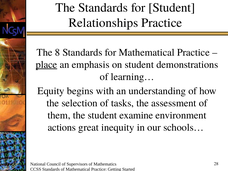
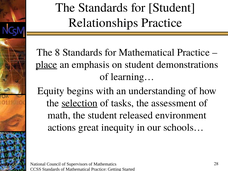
selection underline: none -> present
them: them -> math
examine: examine -> released
